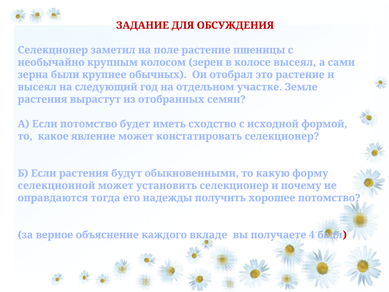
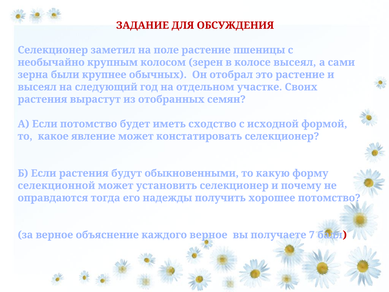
Земле: Земле -> Своих
каждого вкладе: вкладе -> верное
4: 4 -> 7
